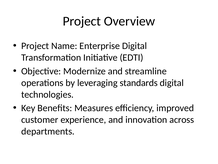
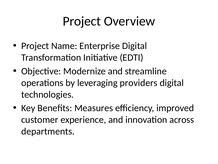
standards: standards -> providers
